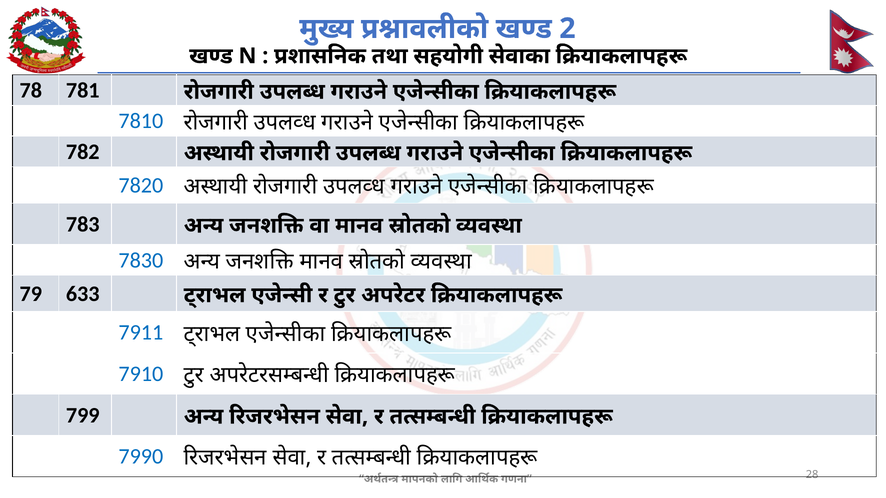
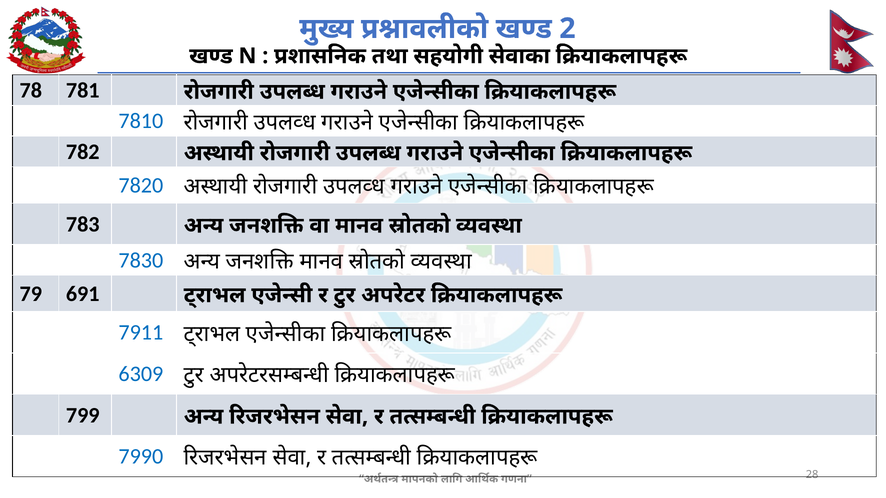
633: 633 -> 691
7910: 7910 -> 6309
